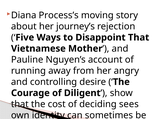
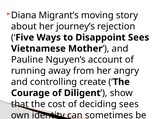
Process’s: Process’s -> Migrant’s
Disappoint That: That -> Sees
desire: desire -> create
